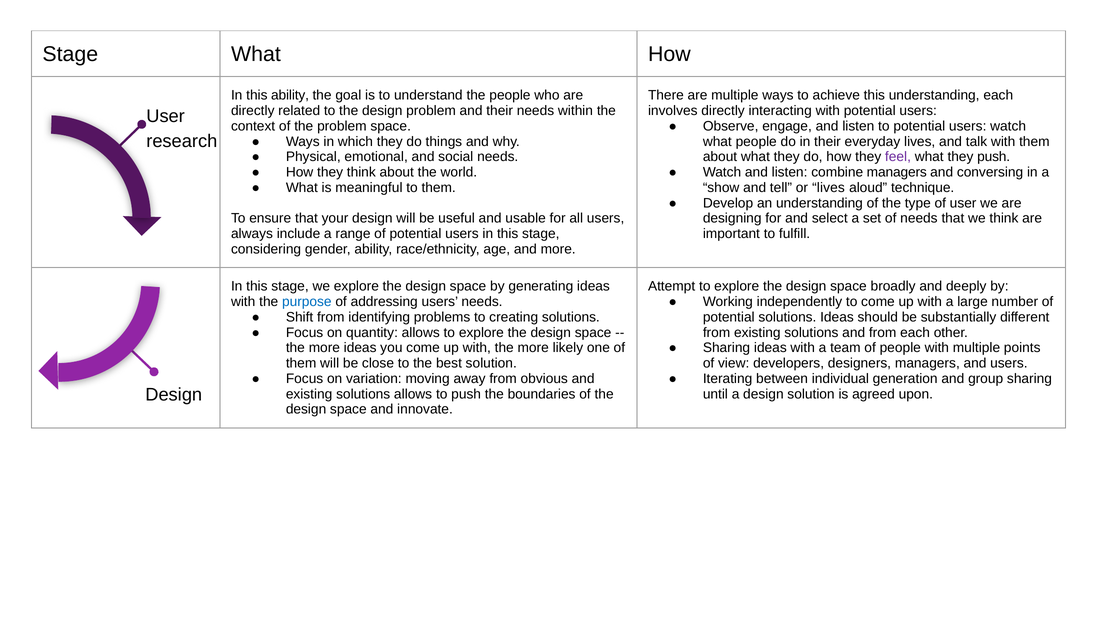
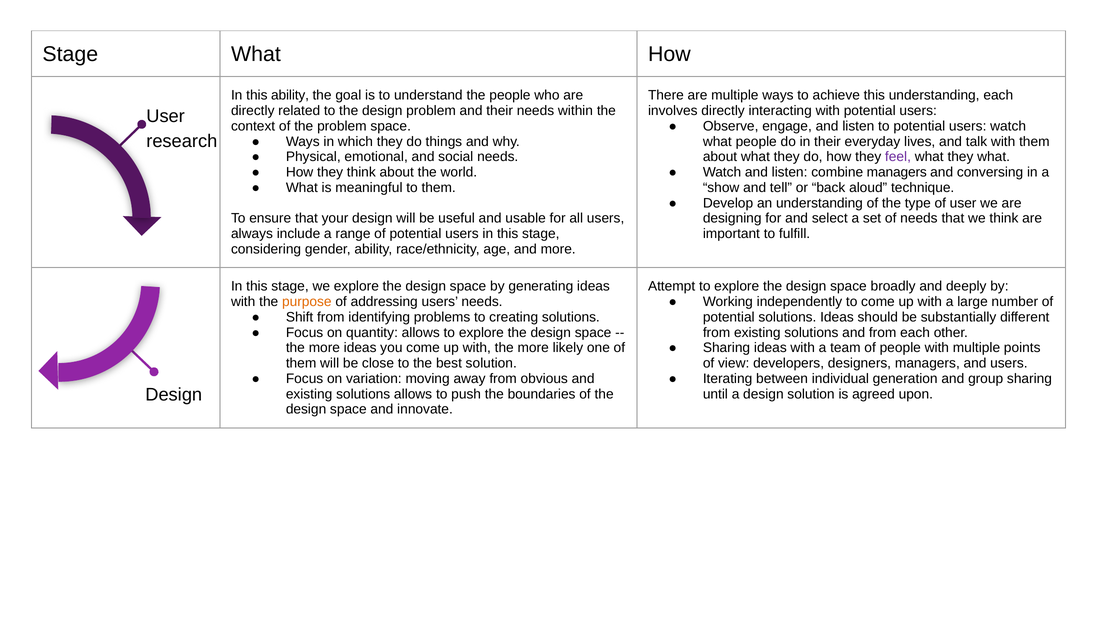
they push: push -> what
or lives: lives -> back
purpose colour: blue -> orange
